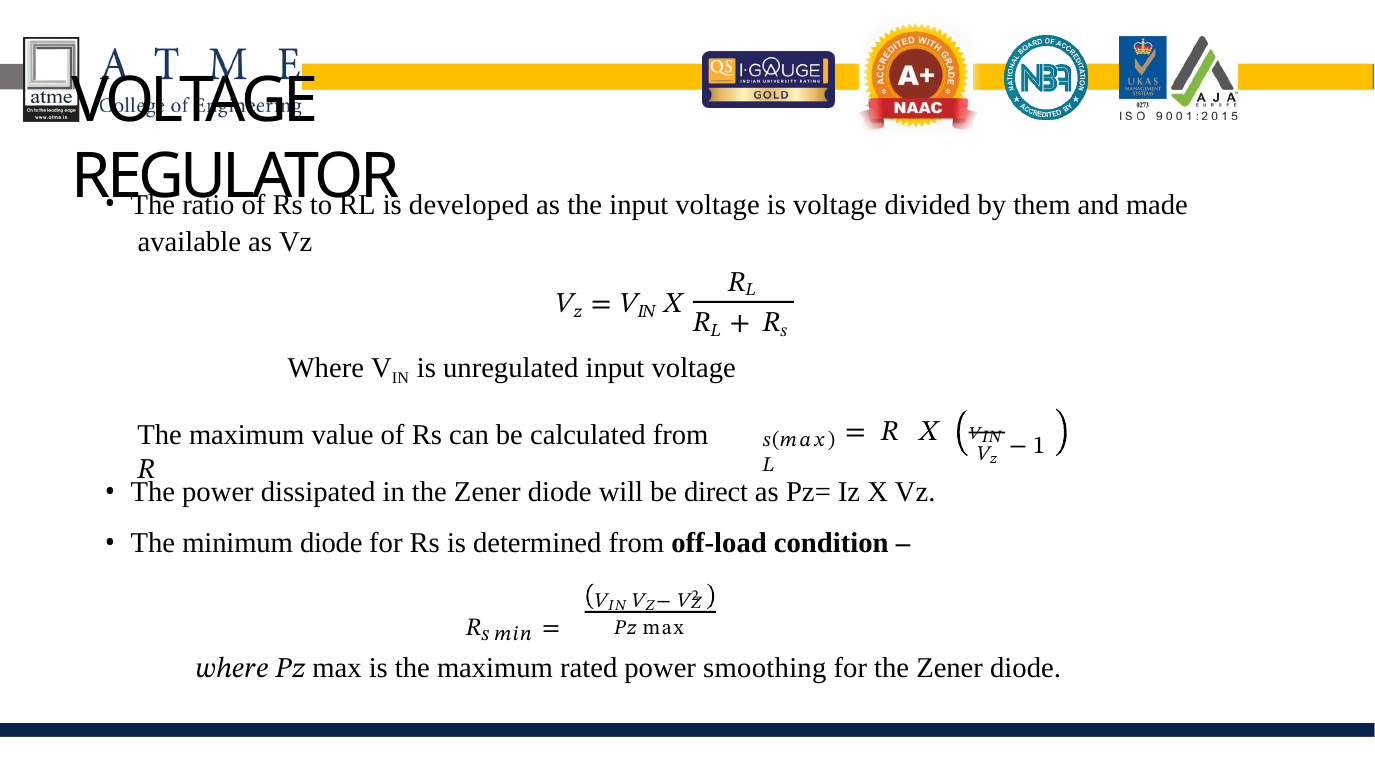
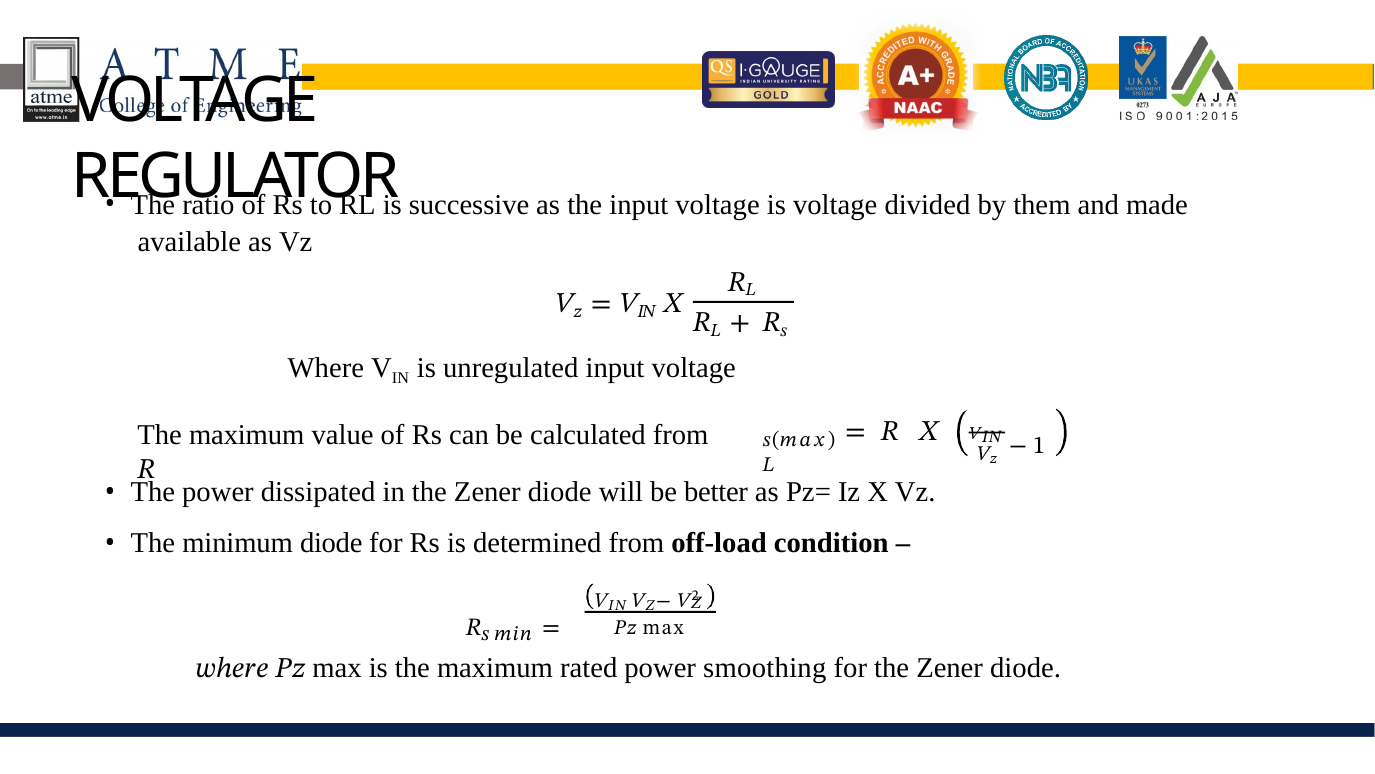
developed: developed -> successive
direct: direct -> better
